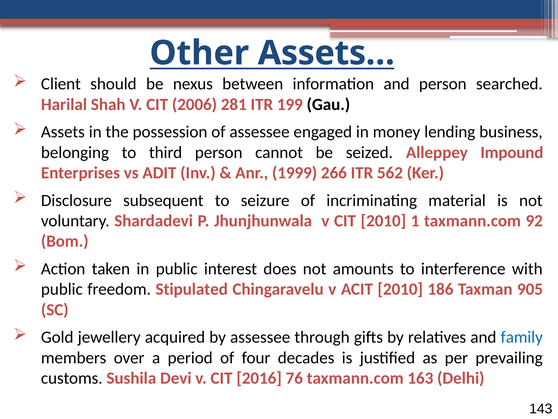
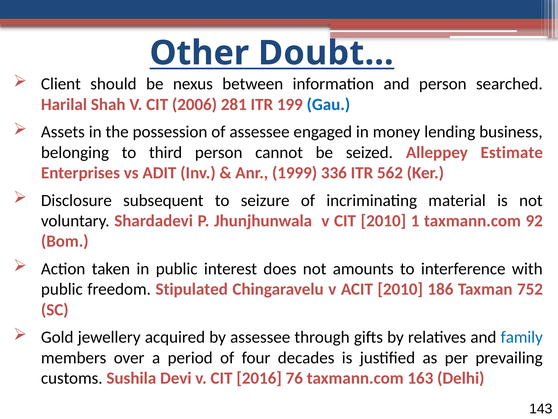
Assets…: Assets… -> Doubt…
Gau colour: black -> blue
Impound: Impound -> Estimate
266: 266 -> 336
905: 905 -> 752
